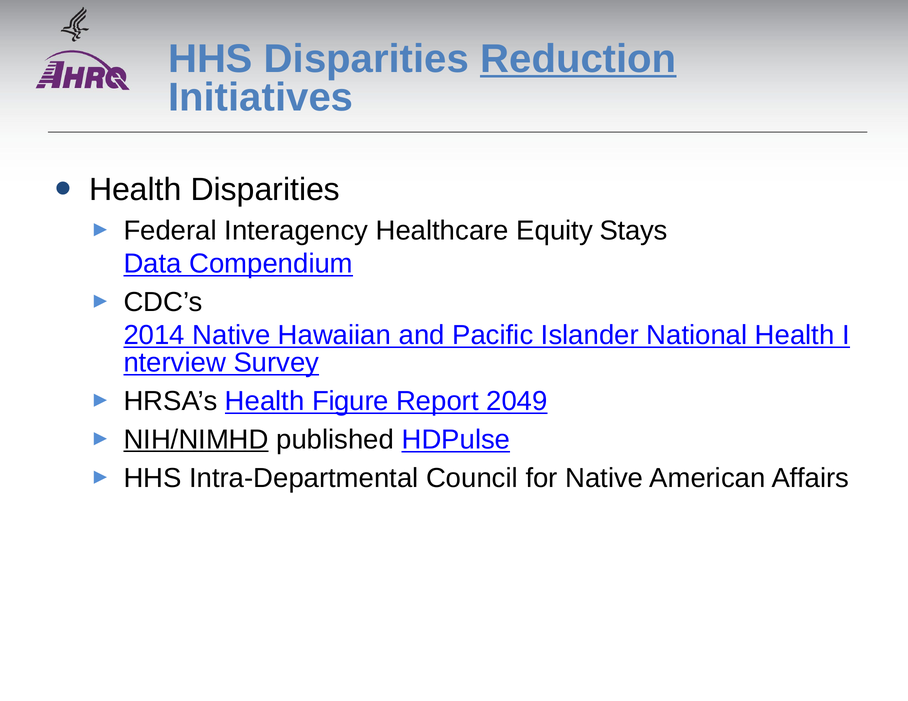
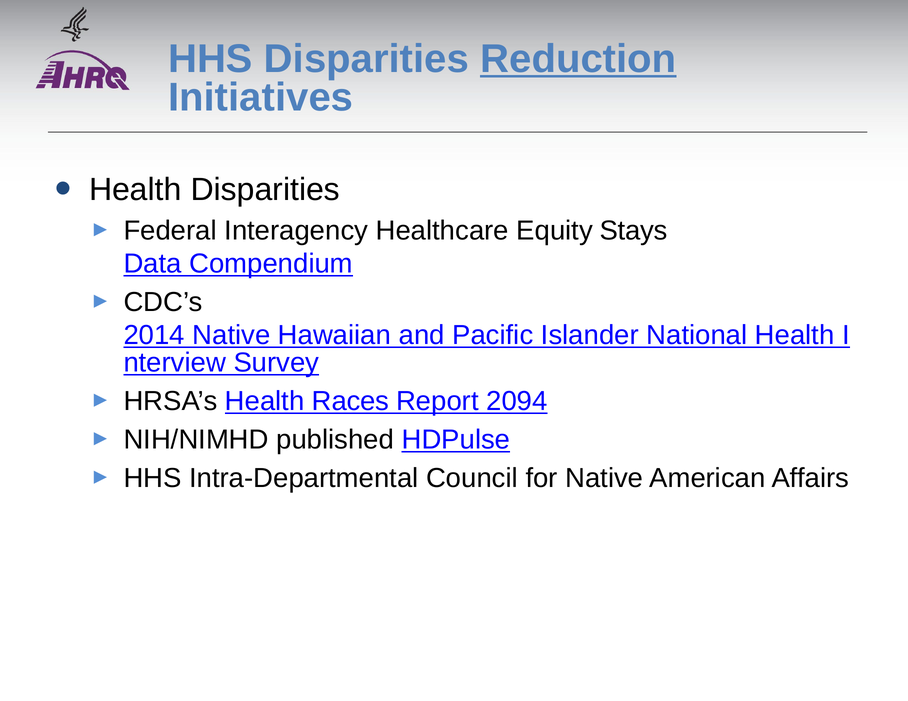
Figure: Figure -> Races
2049: 2049 -> 2094
NIH/NIMHD underline: present -> none
